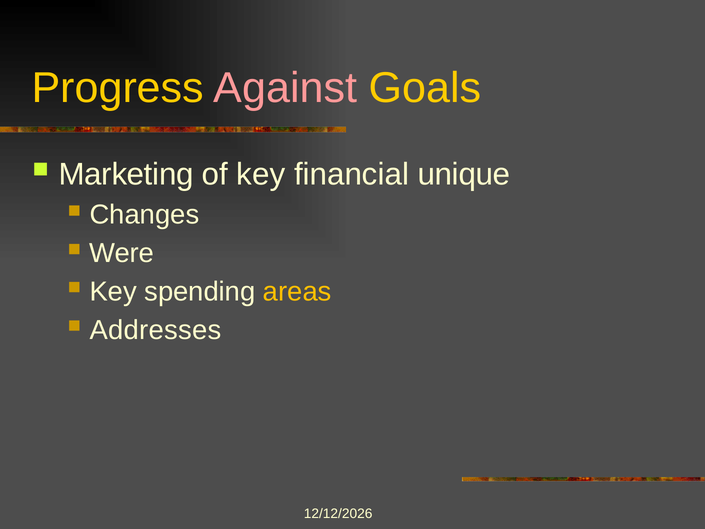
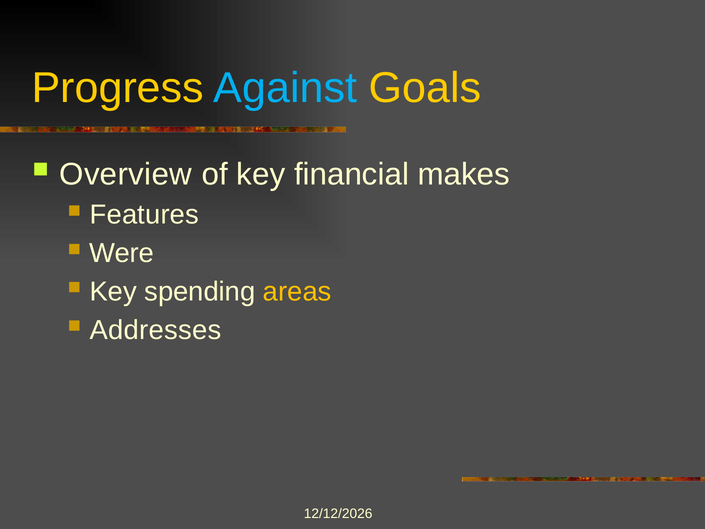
Against colour: pink -> light blue
Marketing: Marketing -> Overview
unique: unique -> makes
Changes: Changes -> Features
